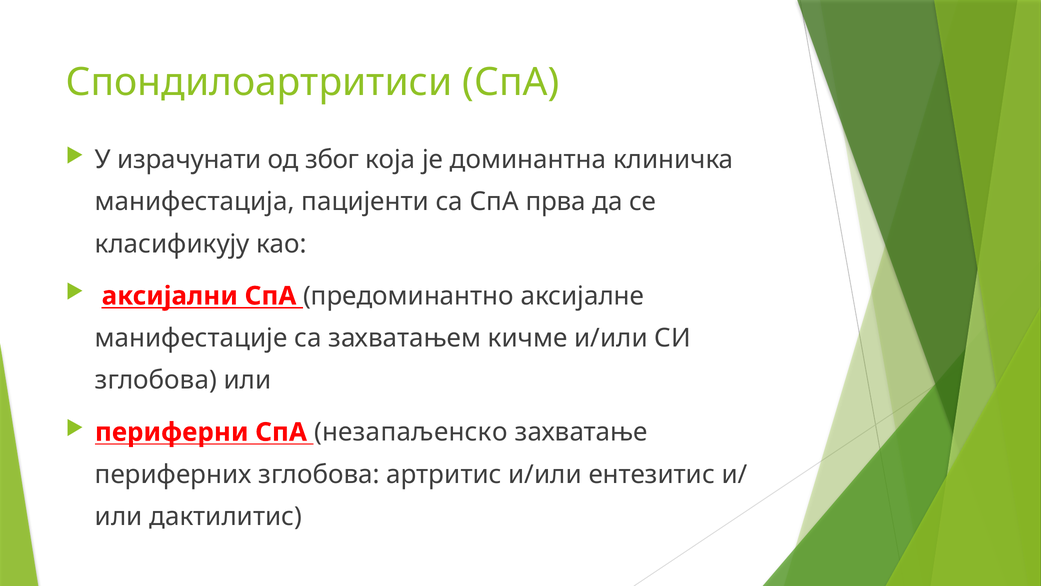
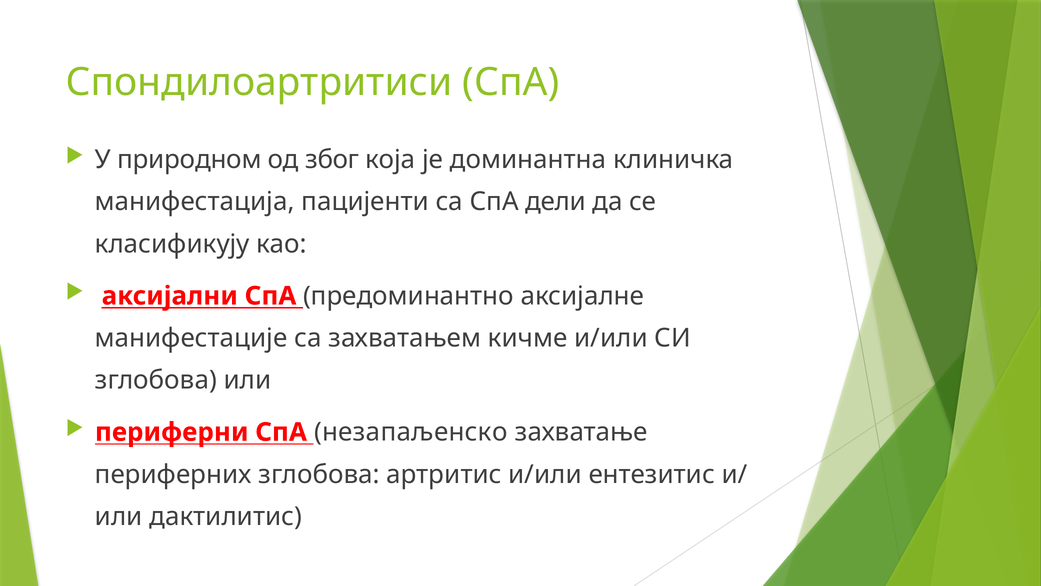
израчунати: израчунати -> природном
прва: прва -> дели
